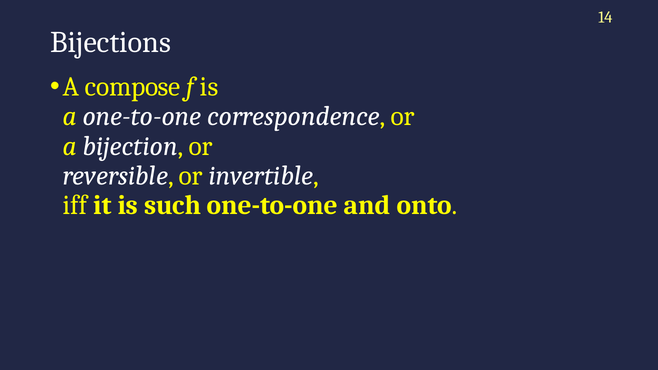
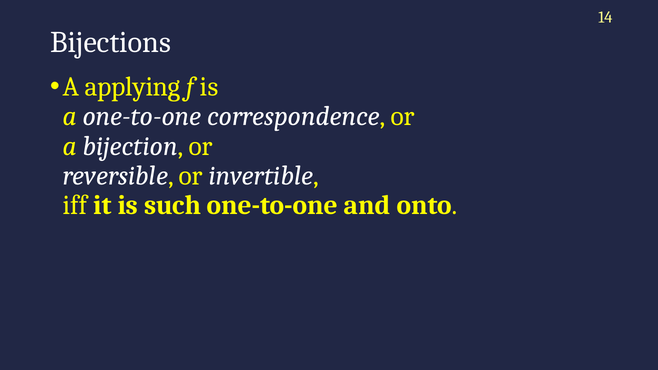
compose: compose -> applying
